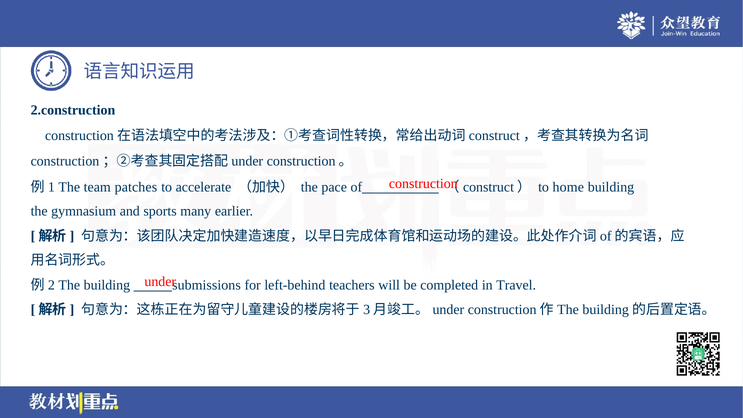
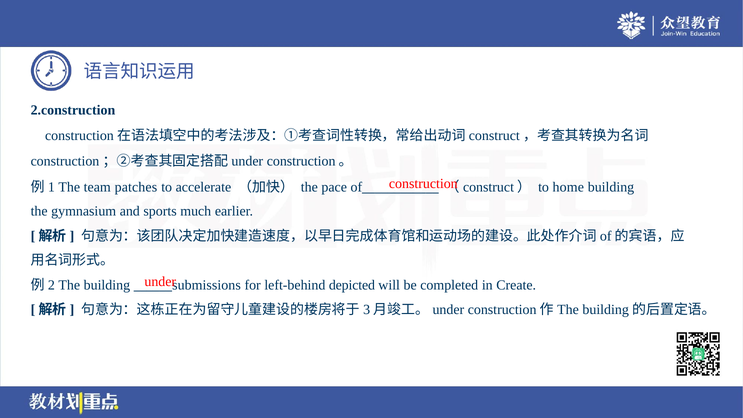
many: many -> much
teachers: teachers -> depicted
Travel: Travel -> Create
